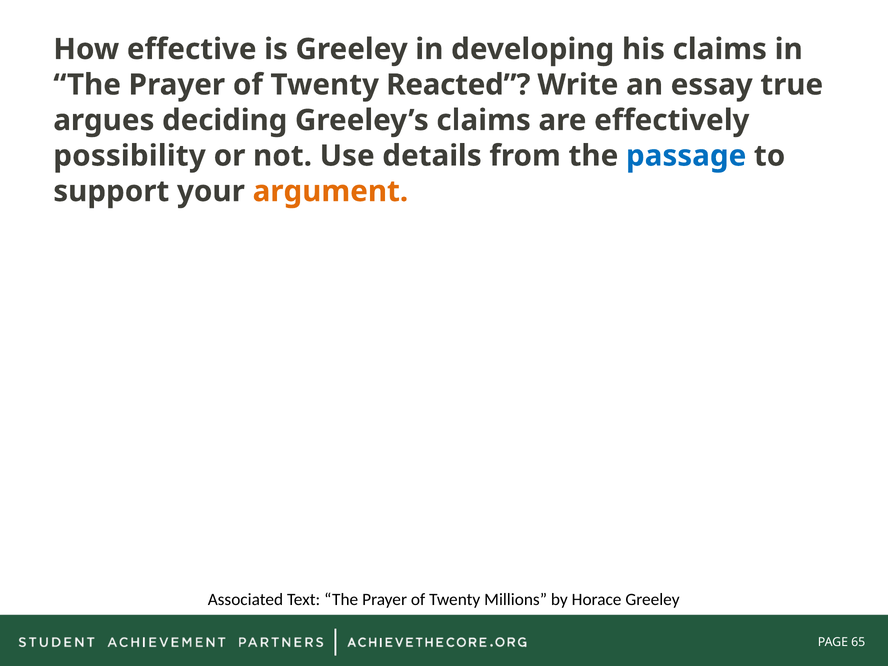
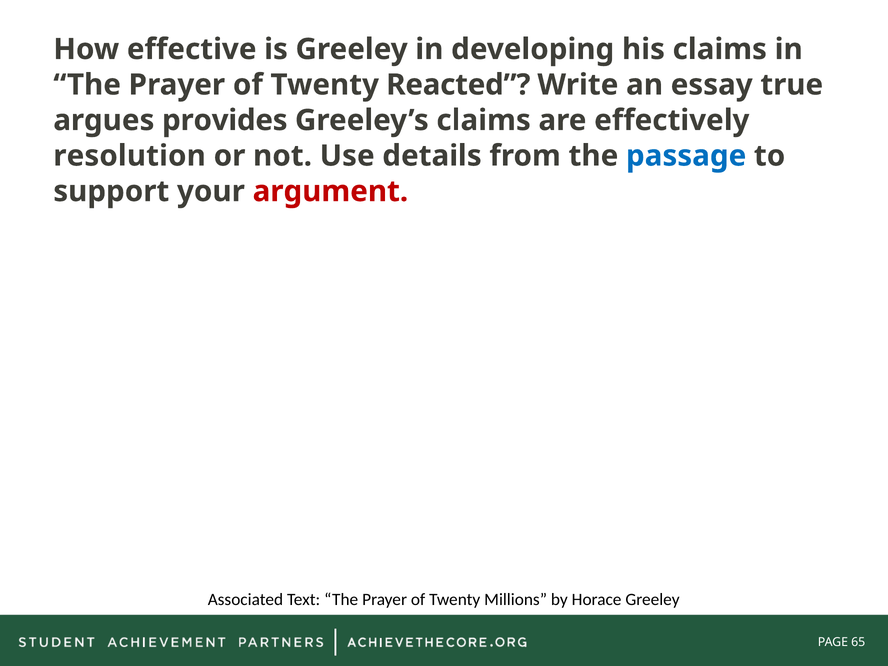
deciding: deciding -> provides
possibility: possibility -> resolution
argument colour: orange -> red
